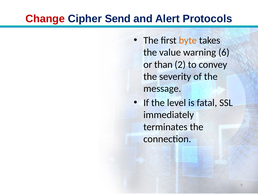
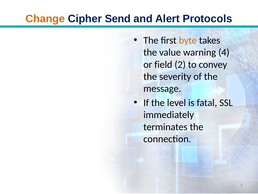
Change colour: red -> orange
6: 6 -> 4
than: than -> field
